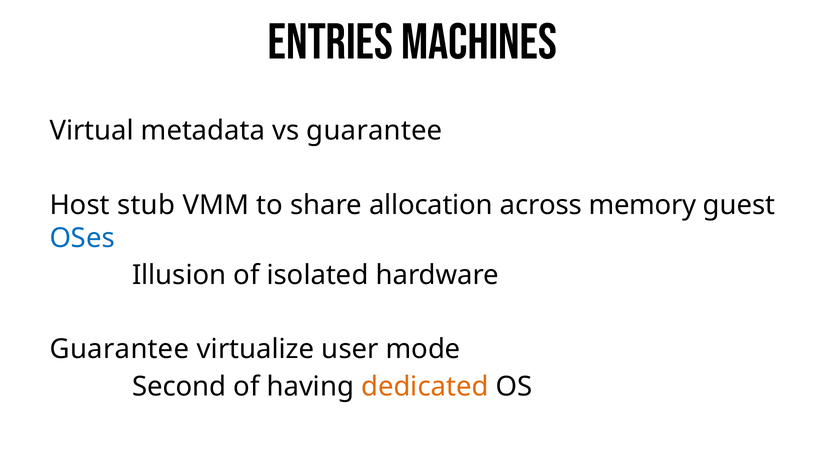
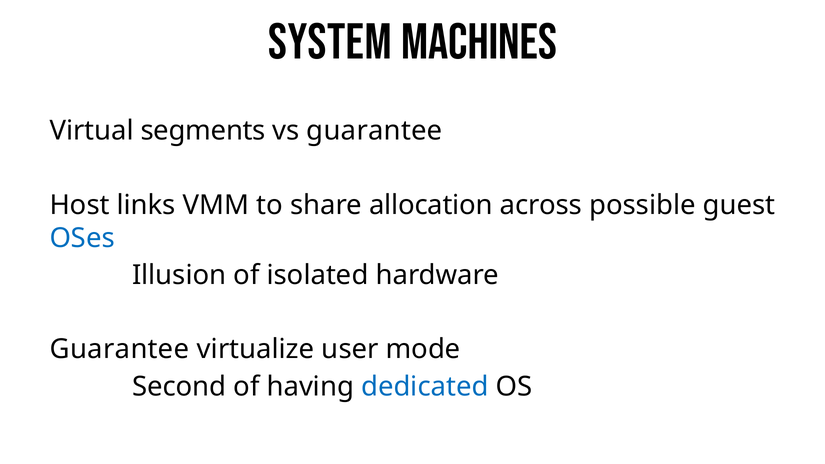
Entries: Entries -> System
metadata: metadata -> segments
stub: stub -> links
memory: memory -> possible
dedicated colour: orange -> blue
